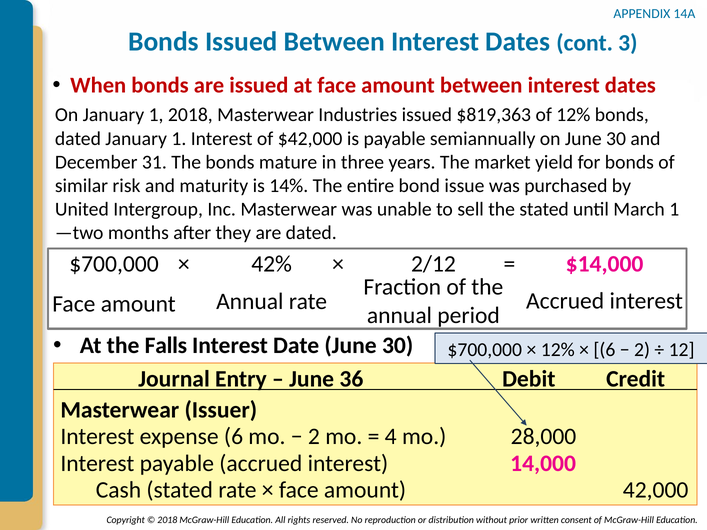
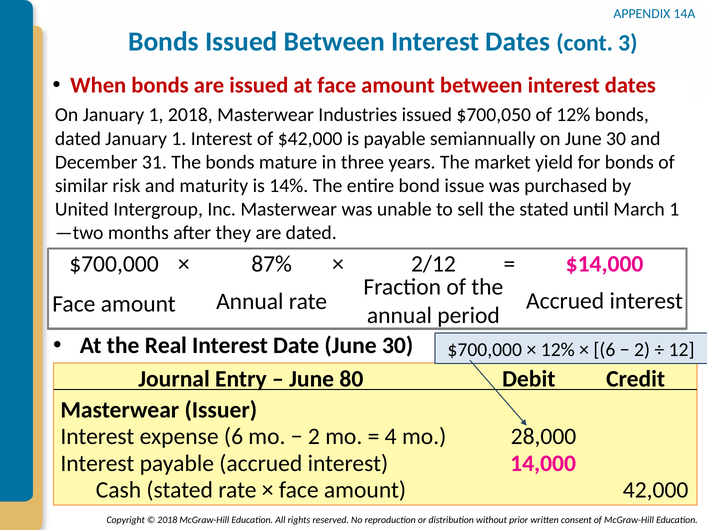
$819,363: $819,363 -> $700,050
42%: 42% -> 87%
Falls: Falls -> Real
36: 36 -> 80
